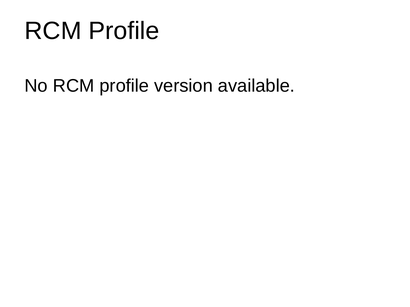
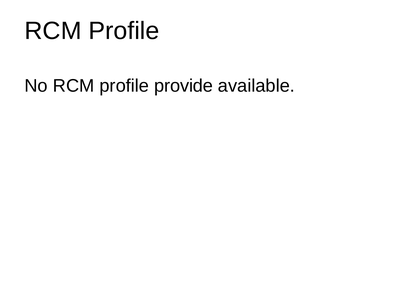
version: version -> provide
